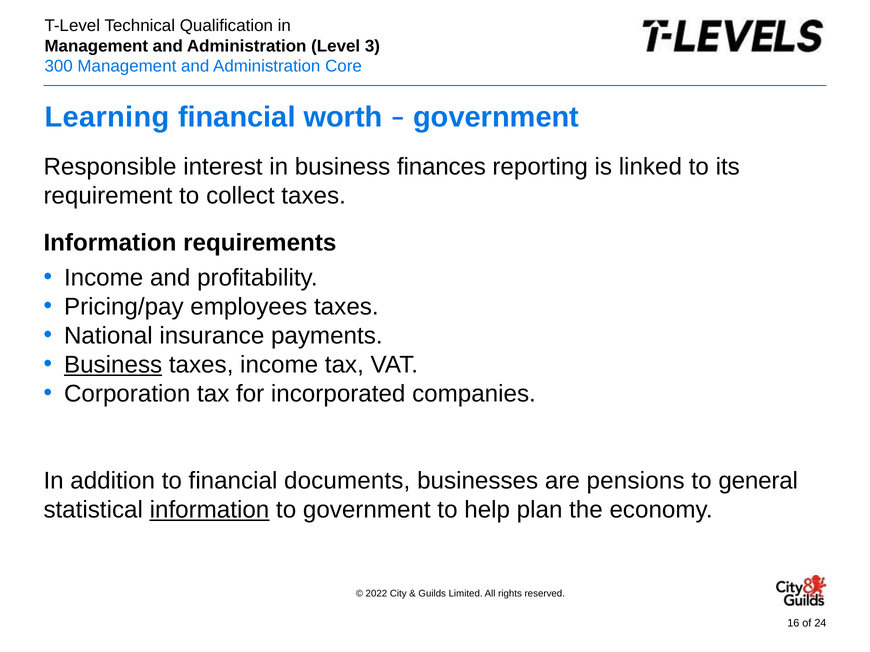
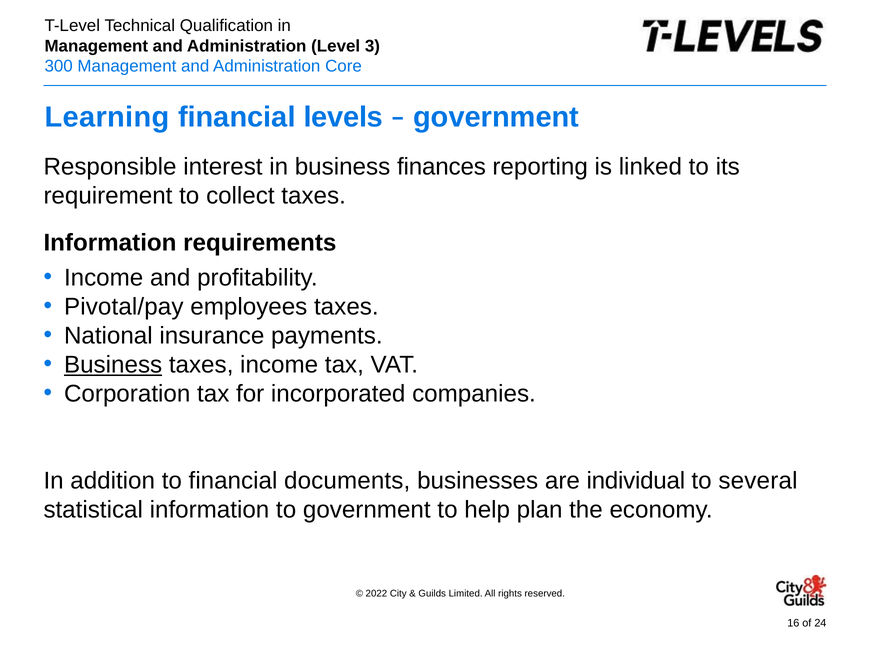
worth: worth -> levels
Pricing/pay: Pricing/pay -> Pivotal/pay
pensions: pensions -> individual
general: general -> several
information at (209, 510) underline: present -> none
